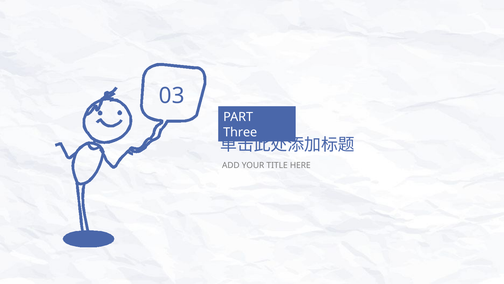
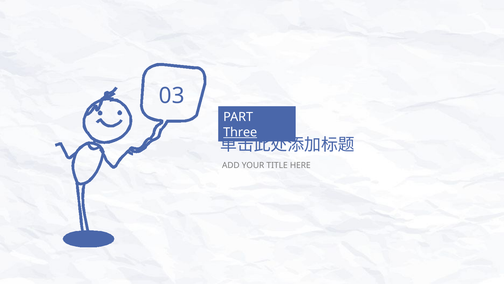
Three underline: none -> present
